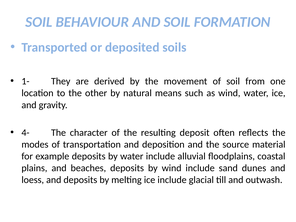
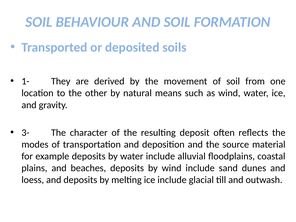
4-: 4- -> 3-
